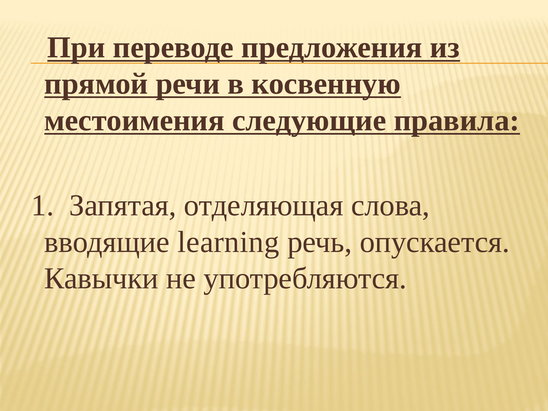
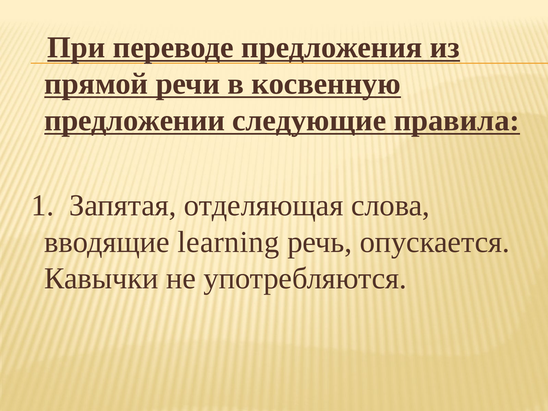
местоимения: местоимения -> предложении
